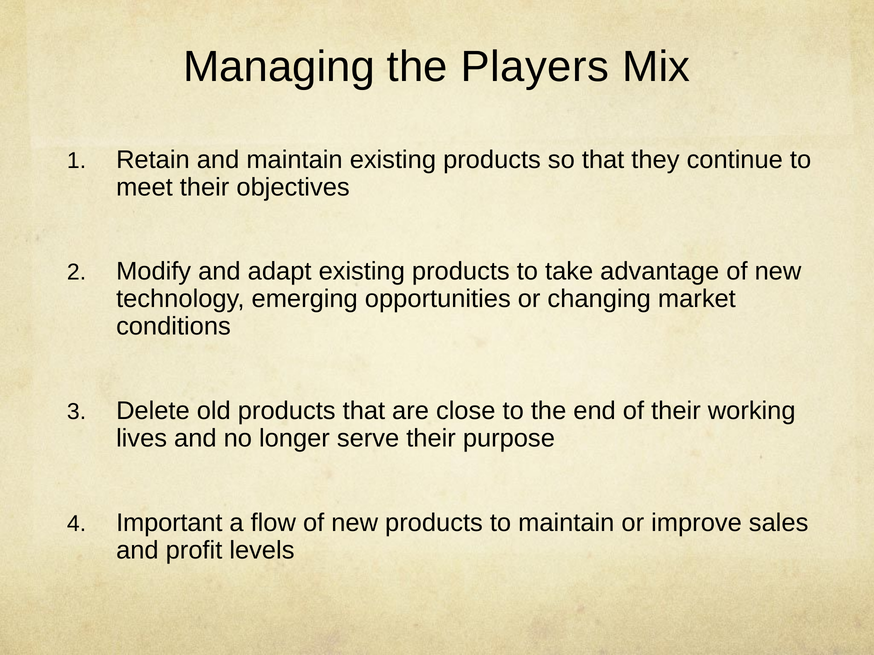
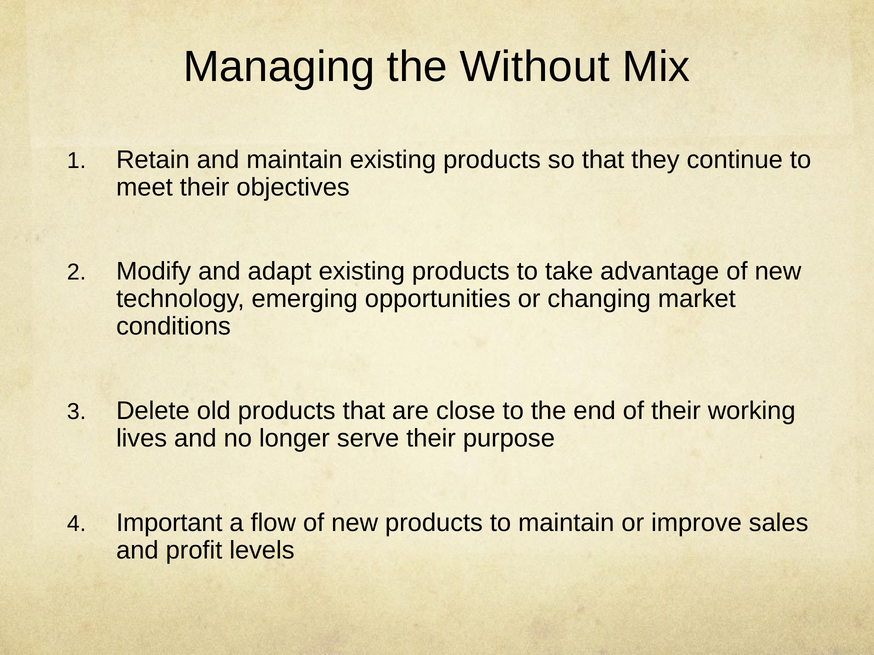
Players: Players -> Without
